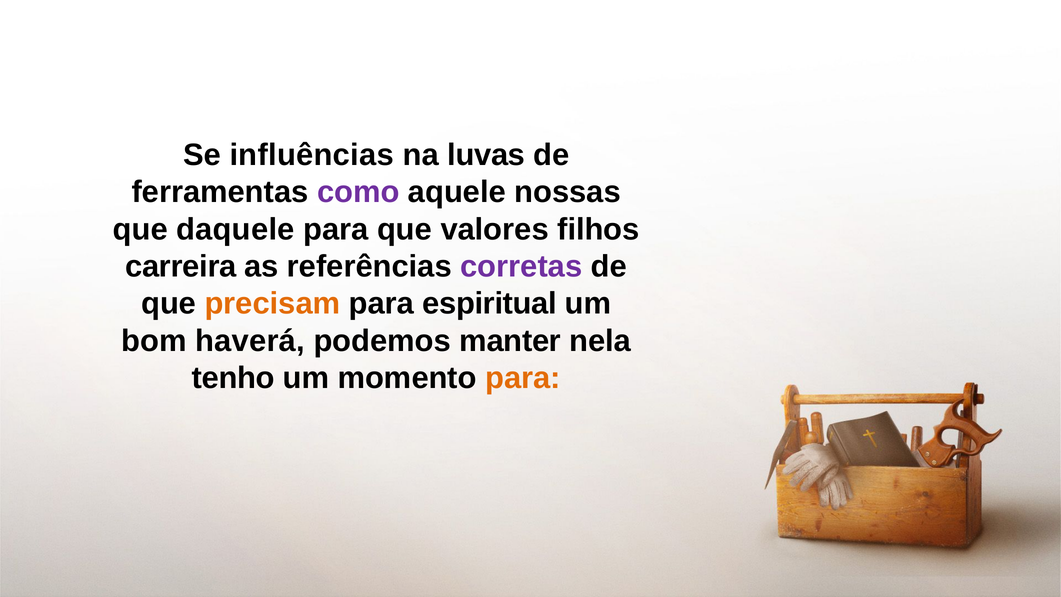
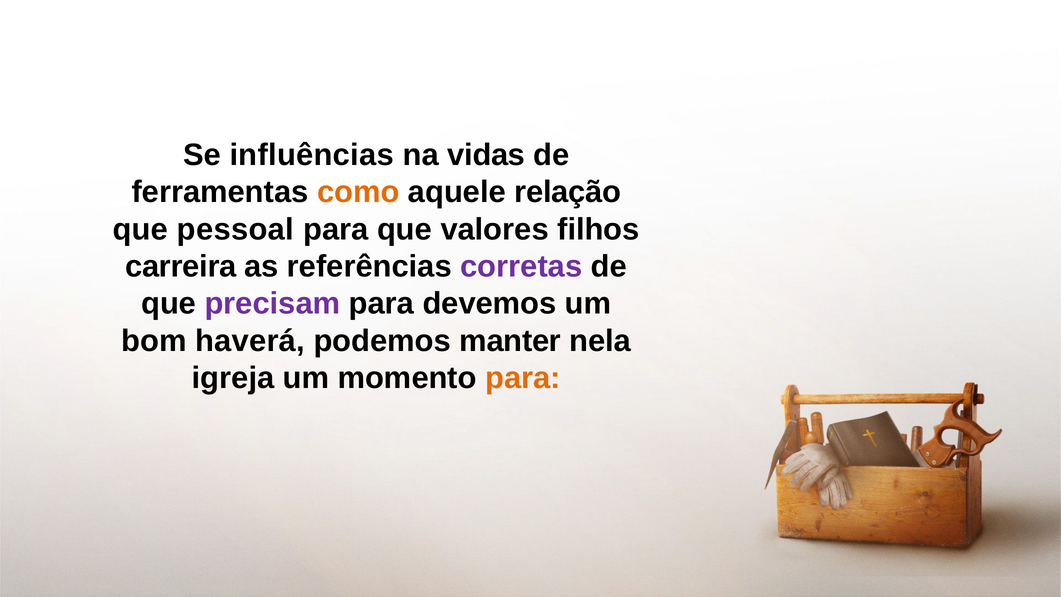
luvas: luvas -> vidas
como colour: purple -> orange
nossas: nossas -> relação
daquele: daquele -> pessoal
precisam colour: orange -> purple
espiritual: espiritual -> devemos
tenho: tenho -> igreja
